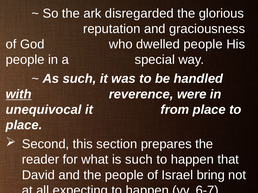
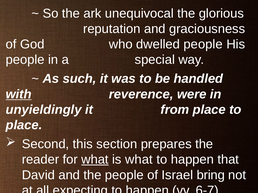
disregarded: disregarded -> unequivocal
unequivocal: unequivocal -> unyieldingly
what at (95, 160) underline: none -> present
is such: such -> what
